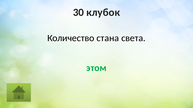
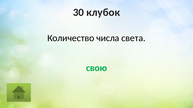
стана: стана -> числа
этом: этом -> свою
